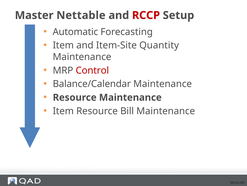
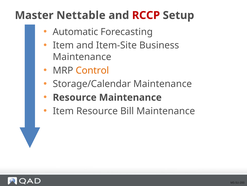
Quantity: Quantity -> Business
Control colour: red -> orange
Balance/Calendar: Balance/Calendar -> Storage/Calendar
